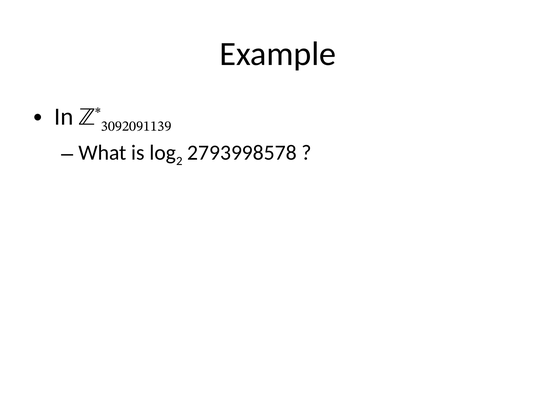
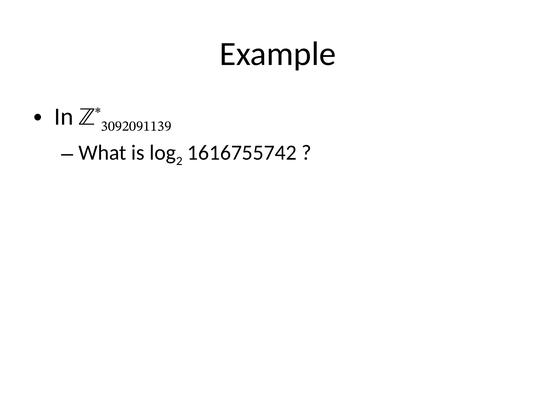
2793998578: 2793998578 -> 1616755742
